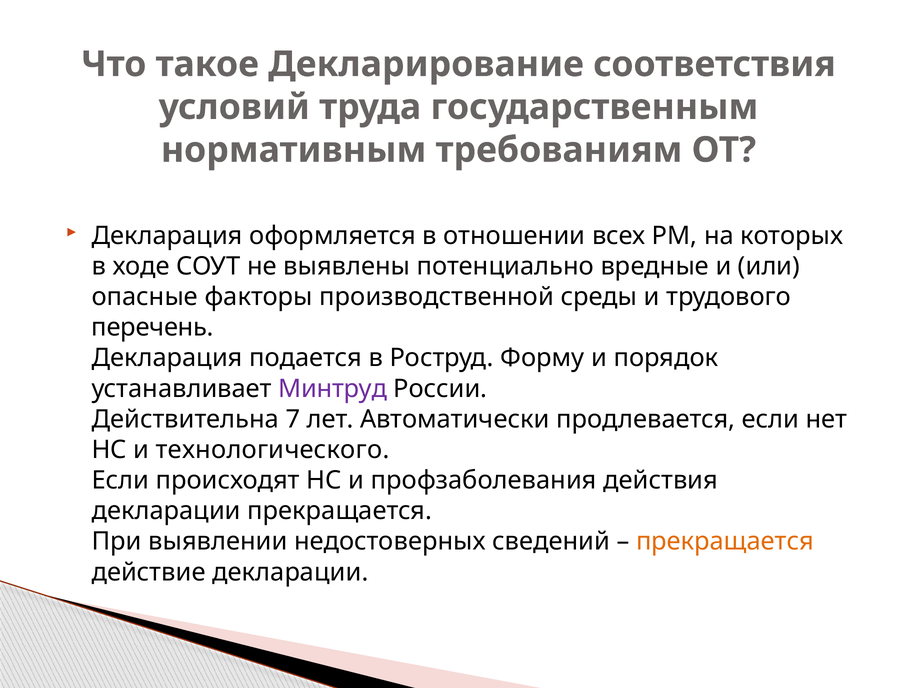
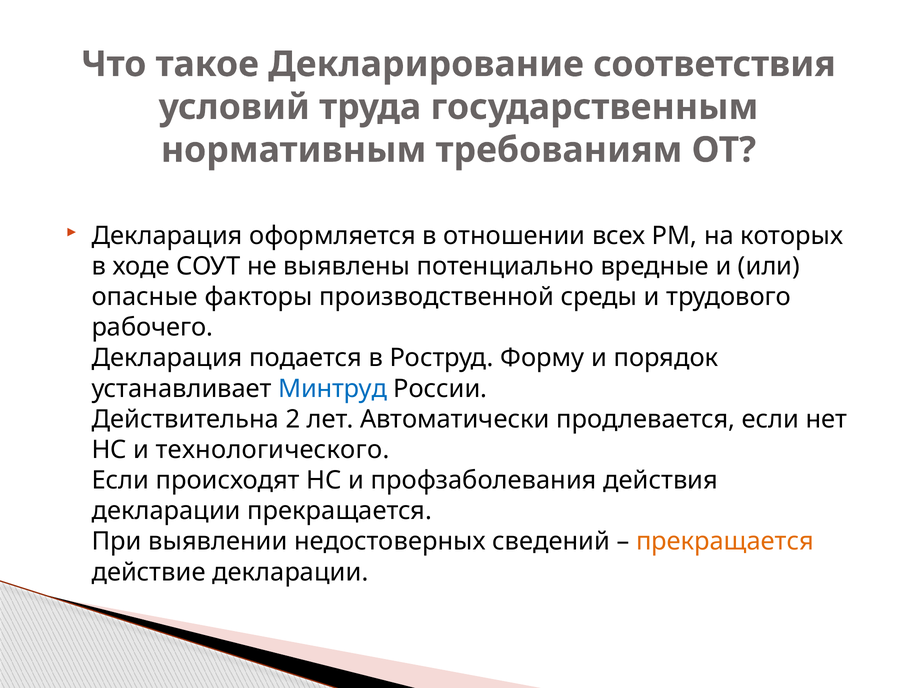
перечень: перечень -> рабочего
Минтруд colour: purple -> blue
7: 7 -> 2
